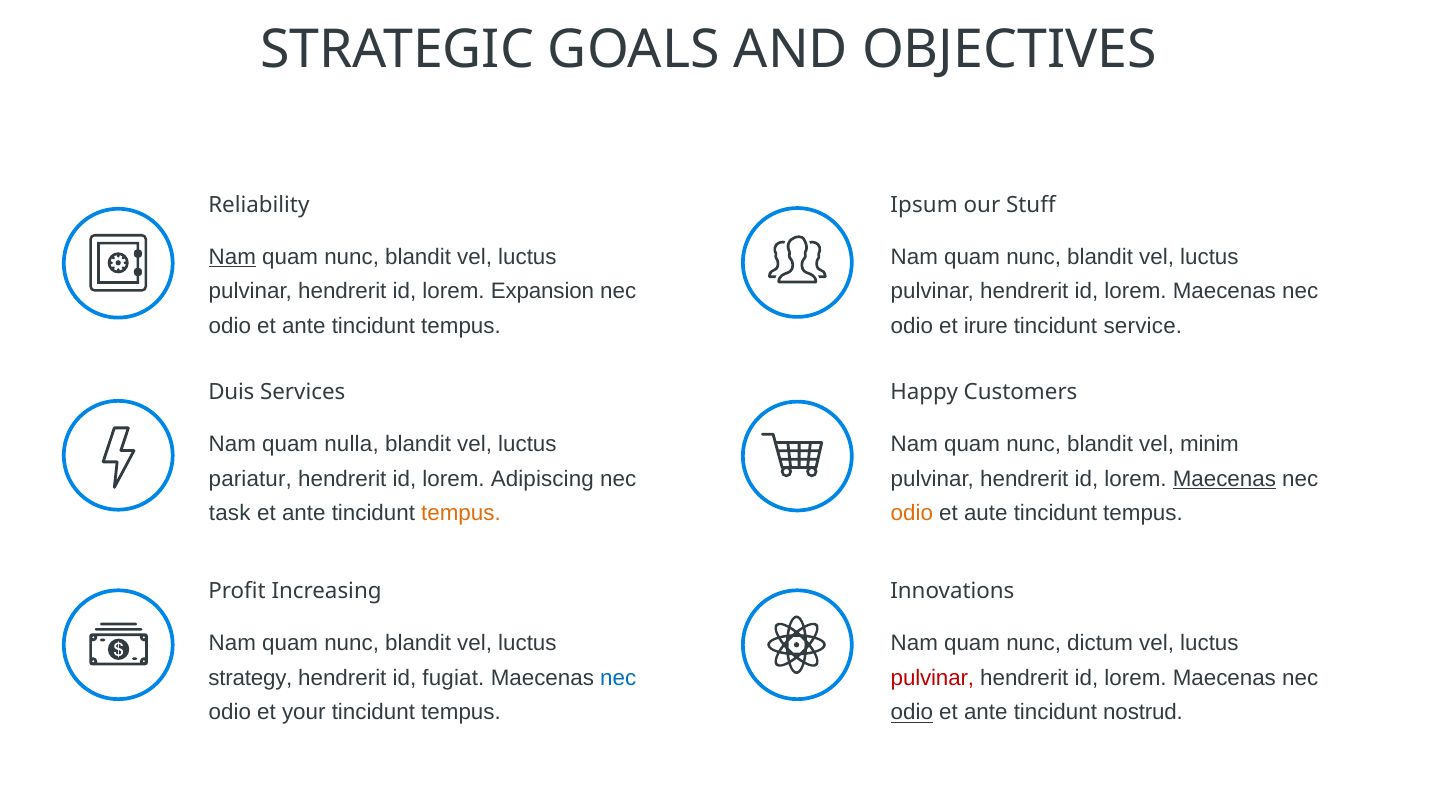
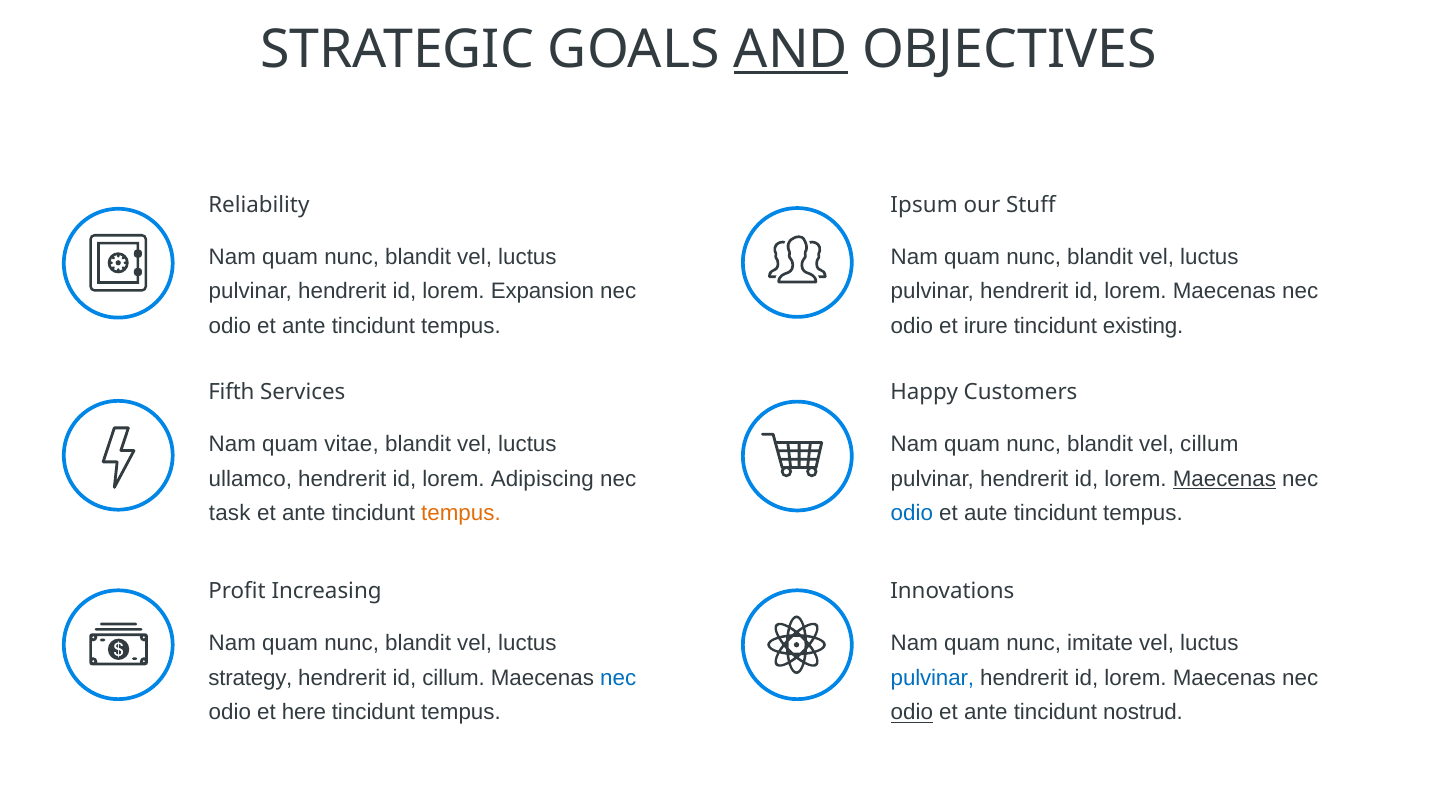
AND underline: none -> present
Nam at (232, 257) underline: present -> none
service: service -> existing
Duis: Duis -> Fifth
nulla: nulla -> vitae
vel minim: minim -> cillum
pariatur: pariatur -> ullamco
odio at (912, 514) colour: orange -> blue
dictum: dictum -> imitate
id fugiat: fugiat -> cillum
pulvinar at (932, 678) colour: red -> blue
your: your -> here
